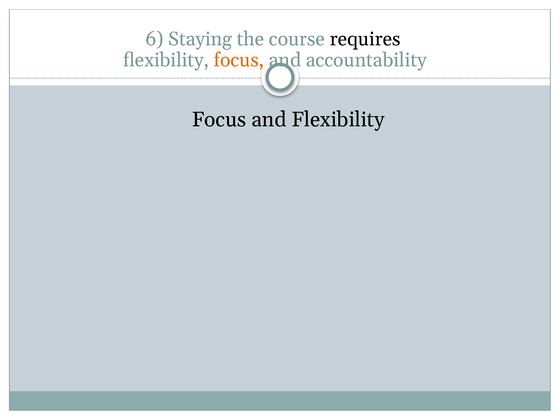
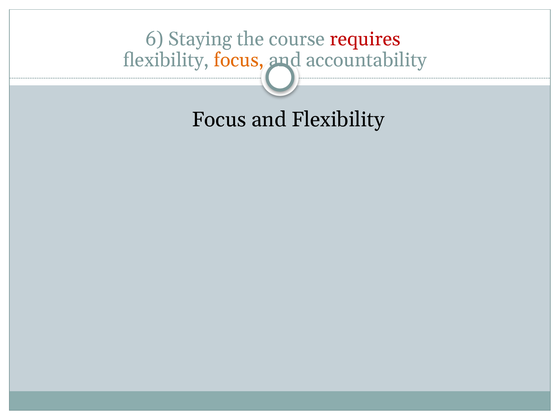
requires colour: black -> red
